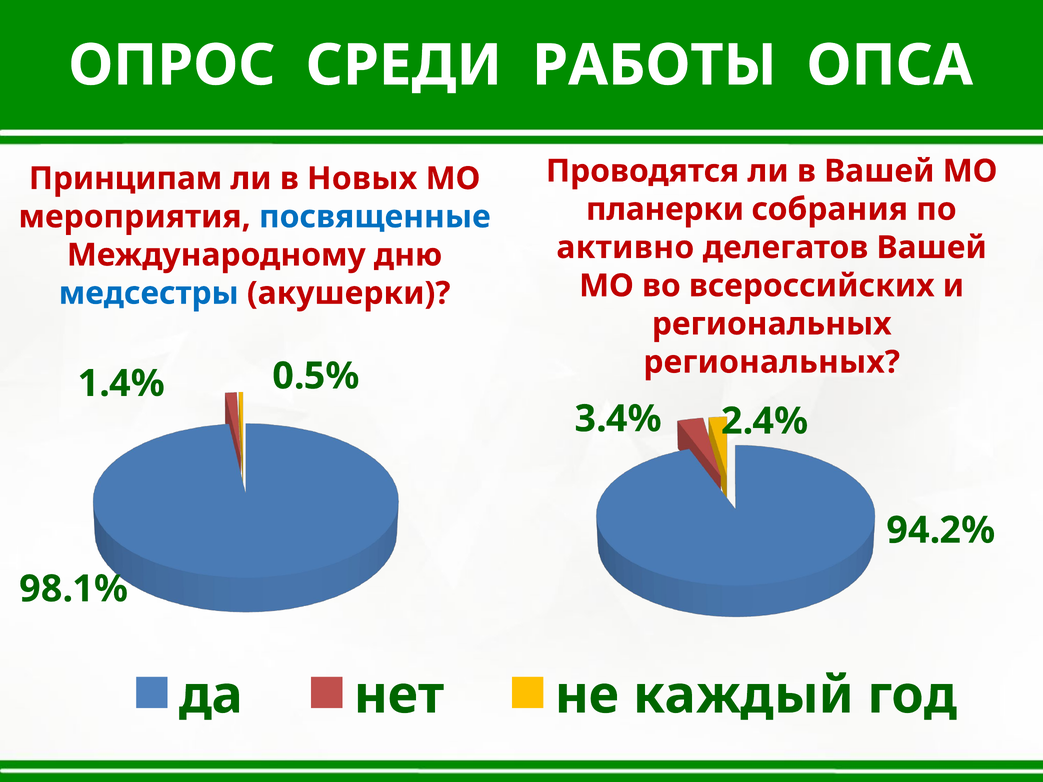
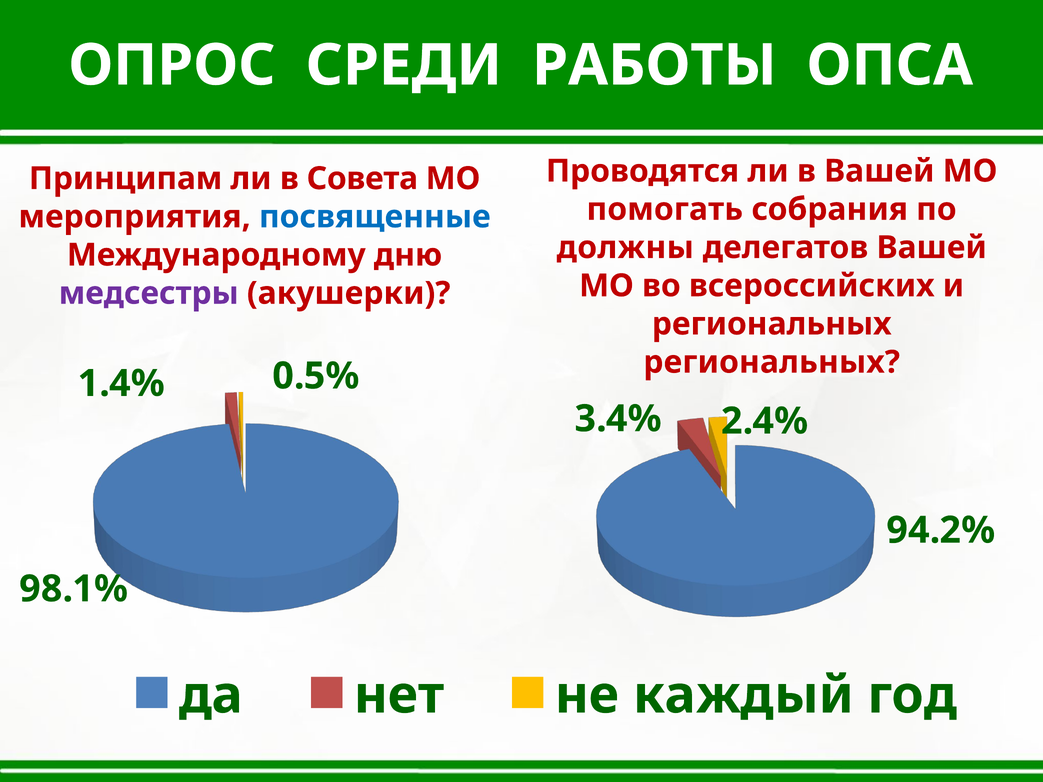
Новых: Новых -> Совета
планерки: планерки -> помогать
активно: активно -> должны
медсестры colour: blue -> purple
